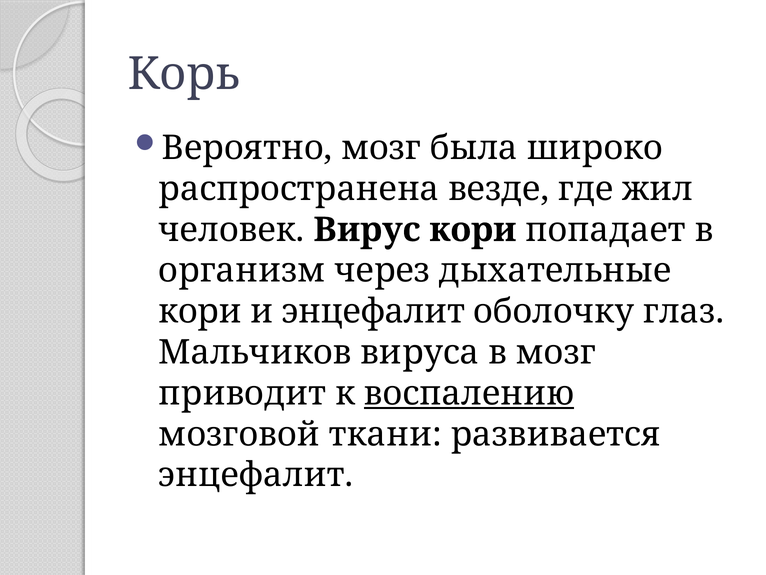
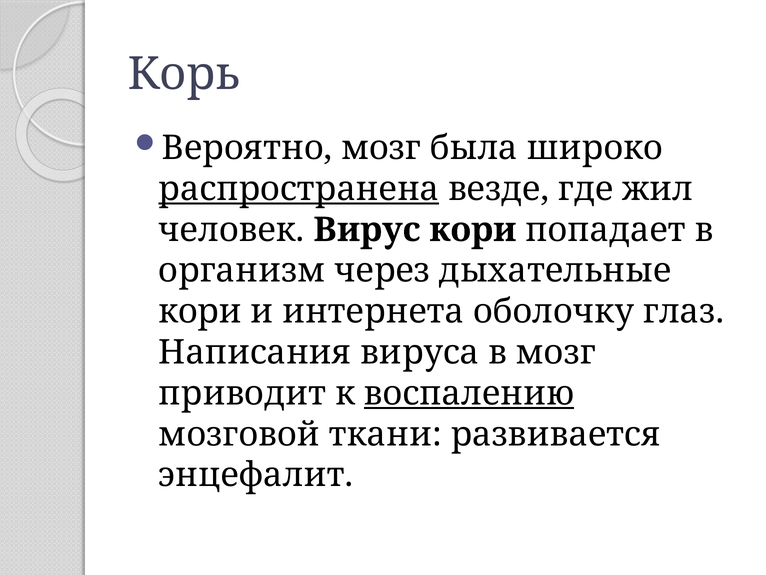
распространена underline: none -> present
и энцефалит: энцефалит -> интернета
Мальчиков: Мальчиков -> Написания
